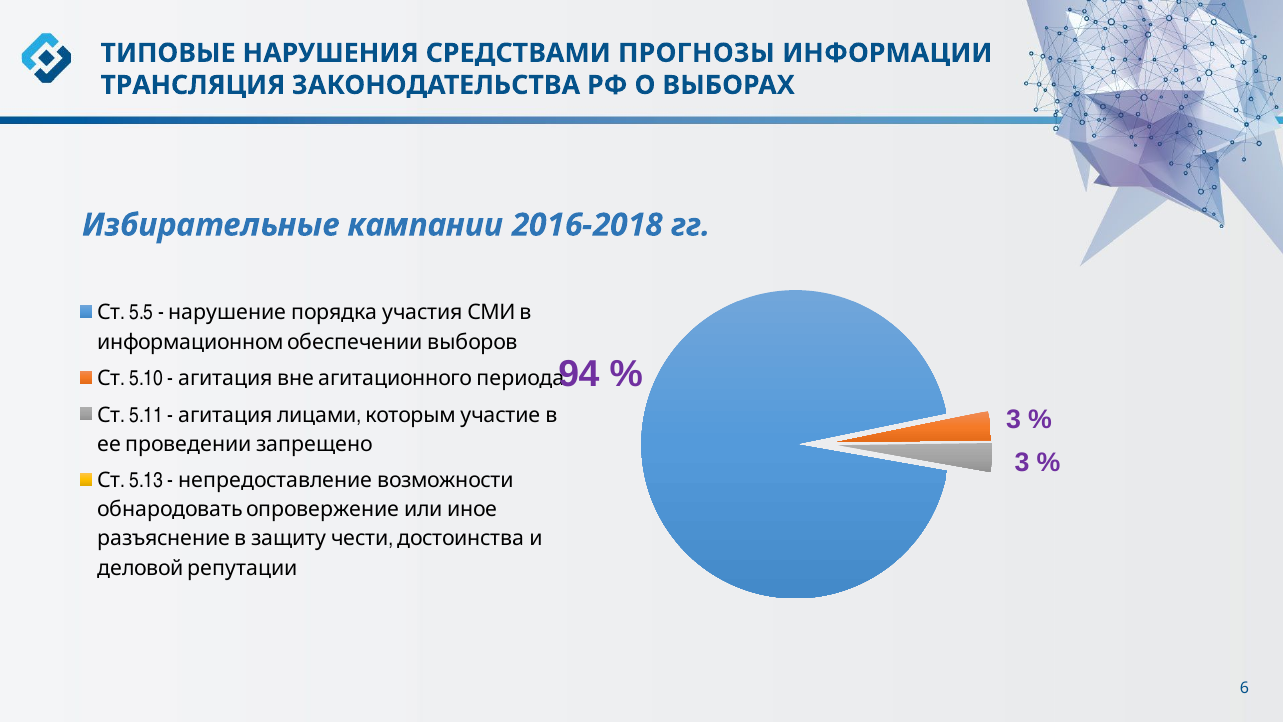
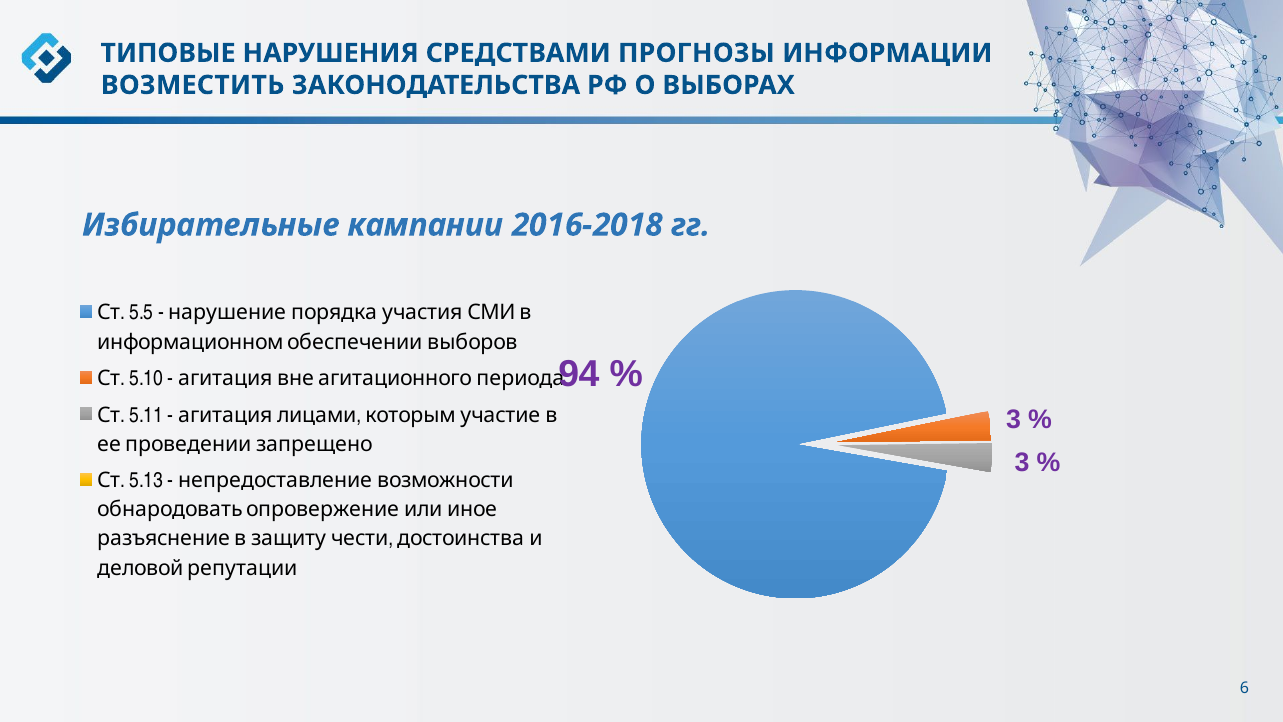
ТРАНСЛЯЦИЯ: ТРАНСЛЯЦИЯ -> ВОЗМЕСТИТЬ
